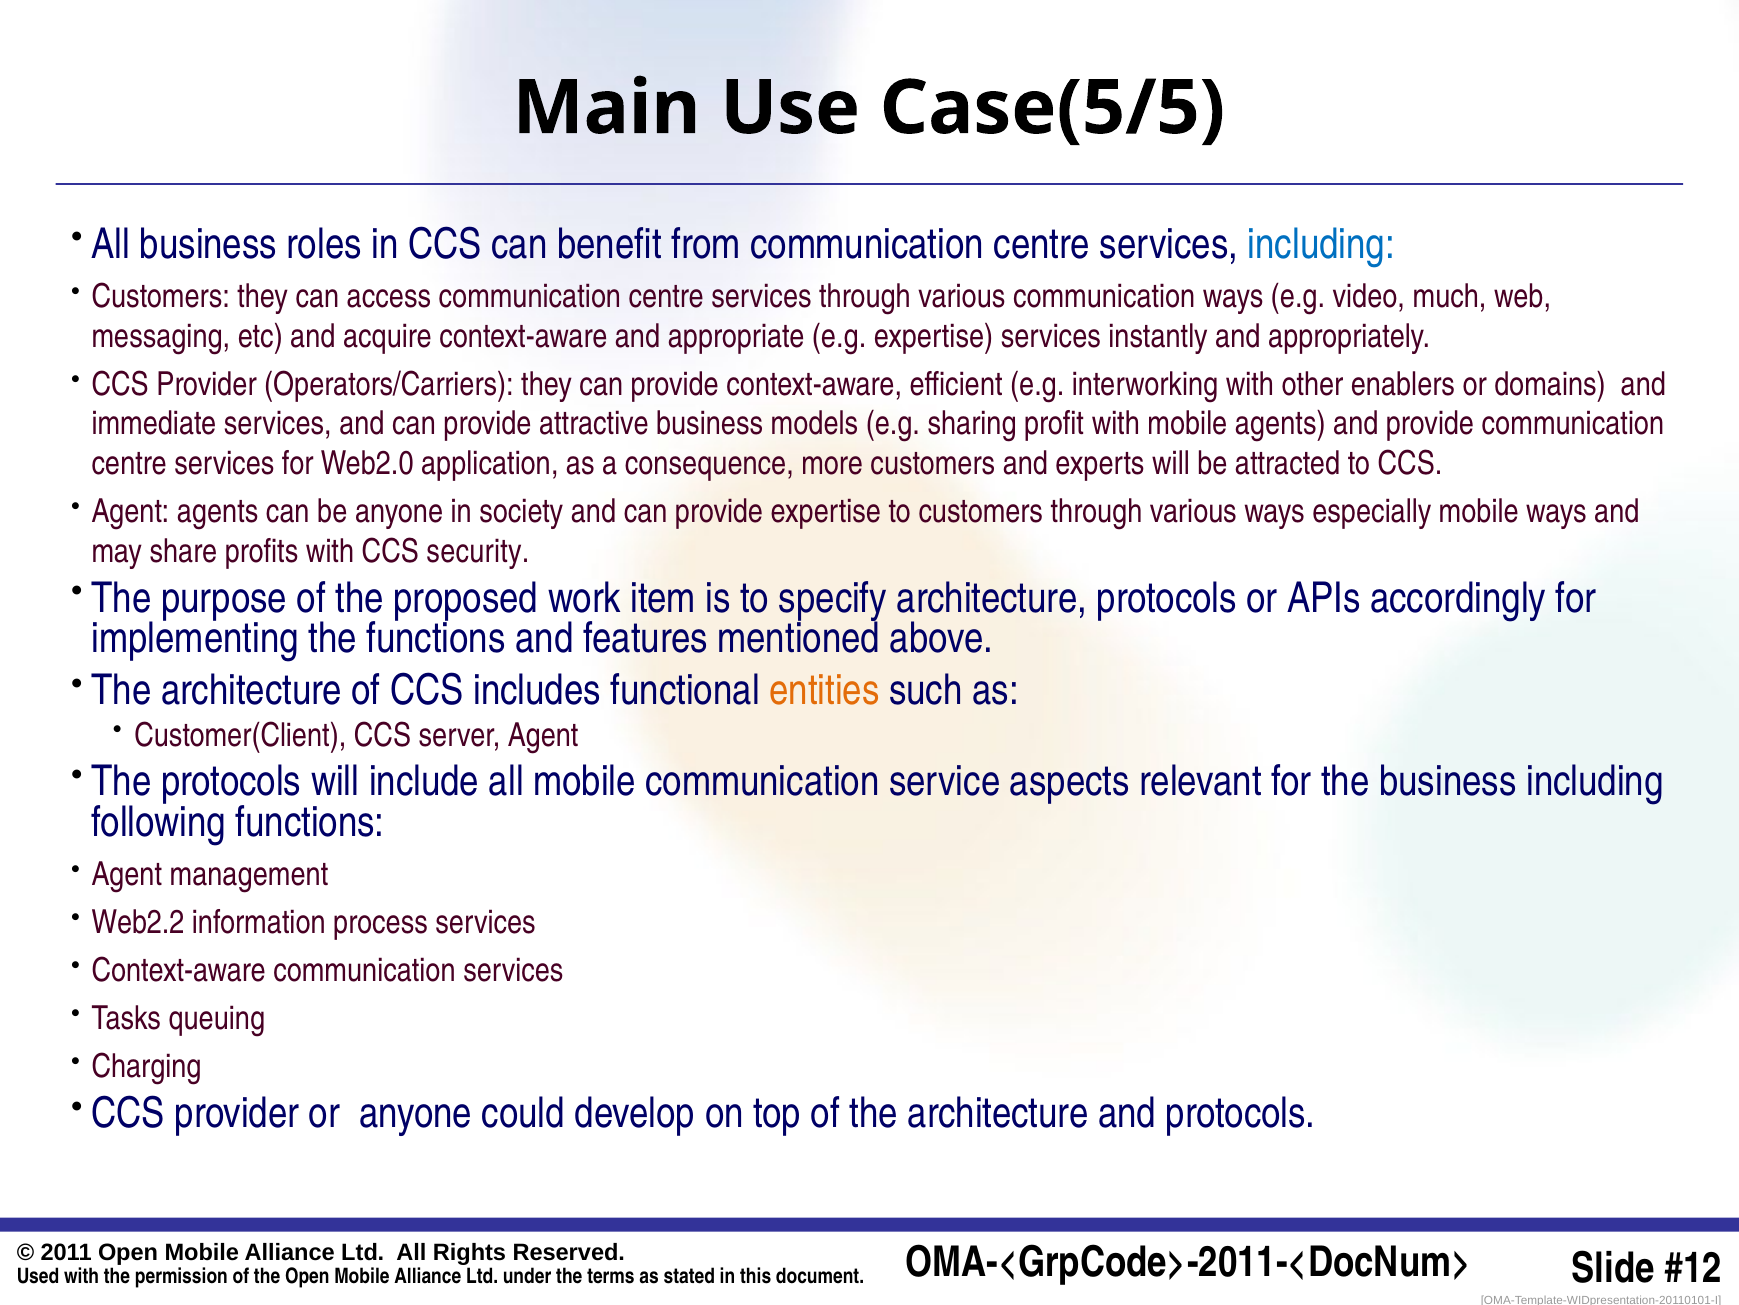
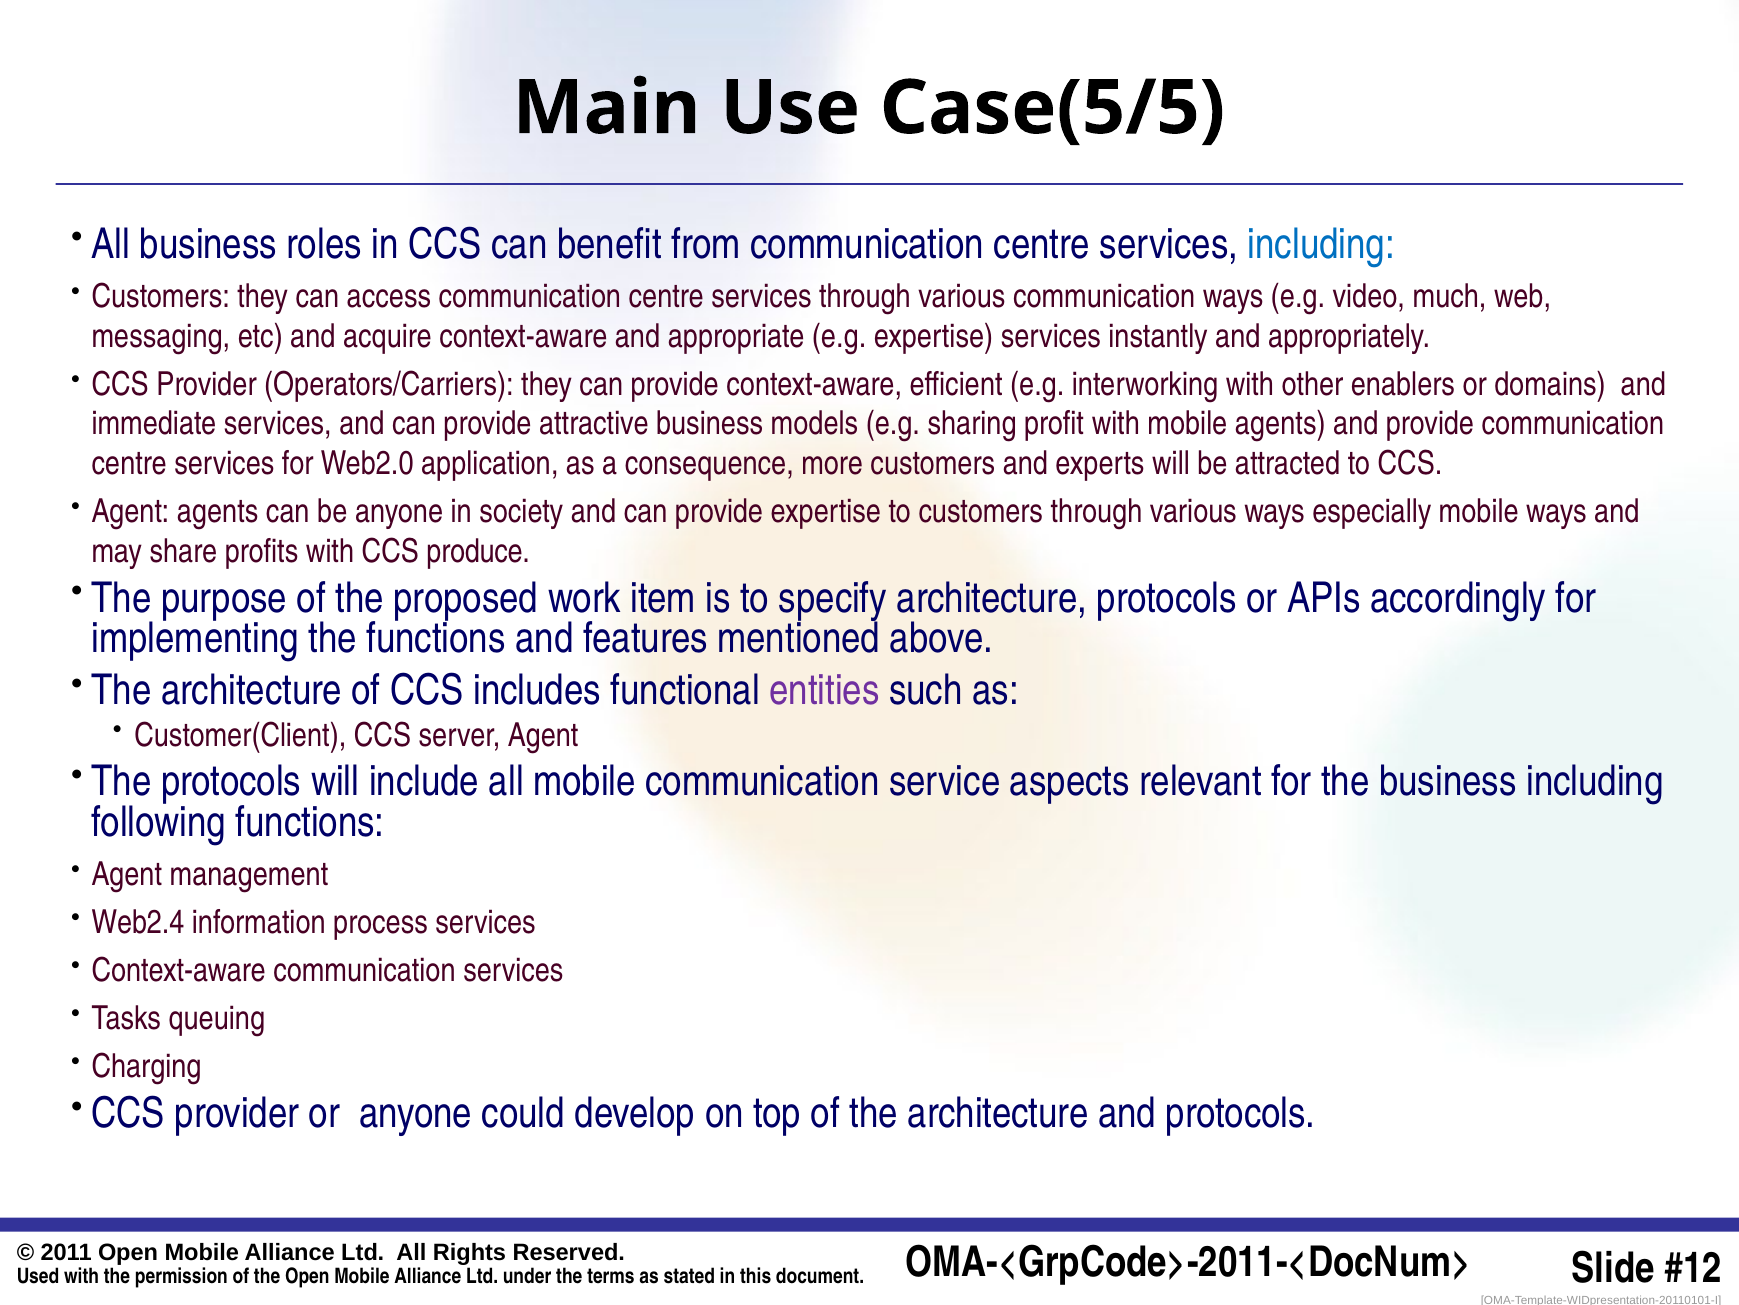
security: security -> produce
entities colour: orange -> purple
Web2.2: Web2.2 -> Web2.4
